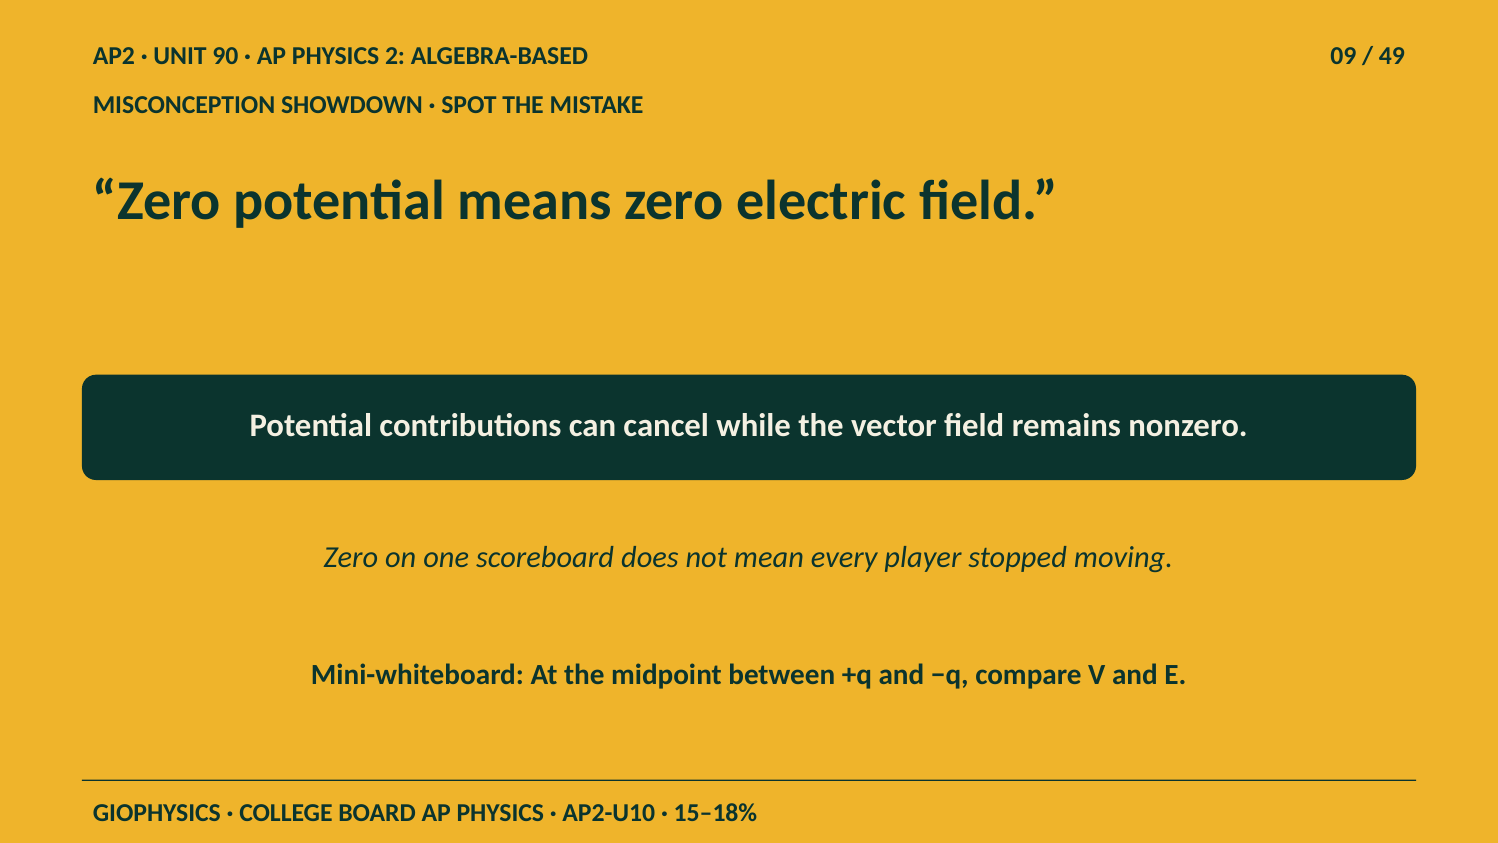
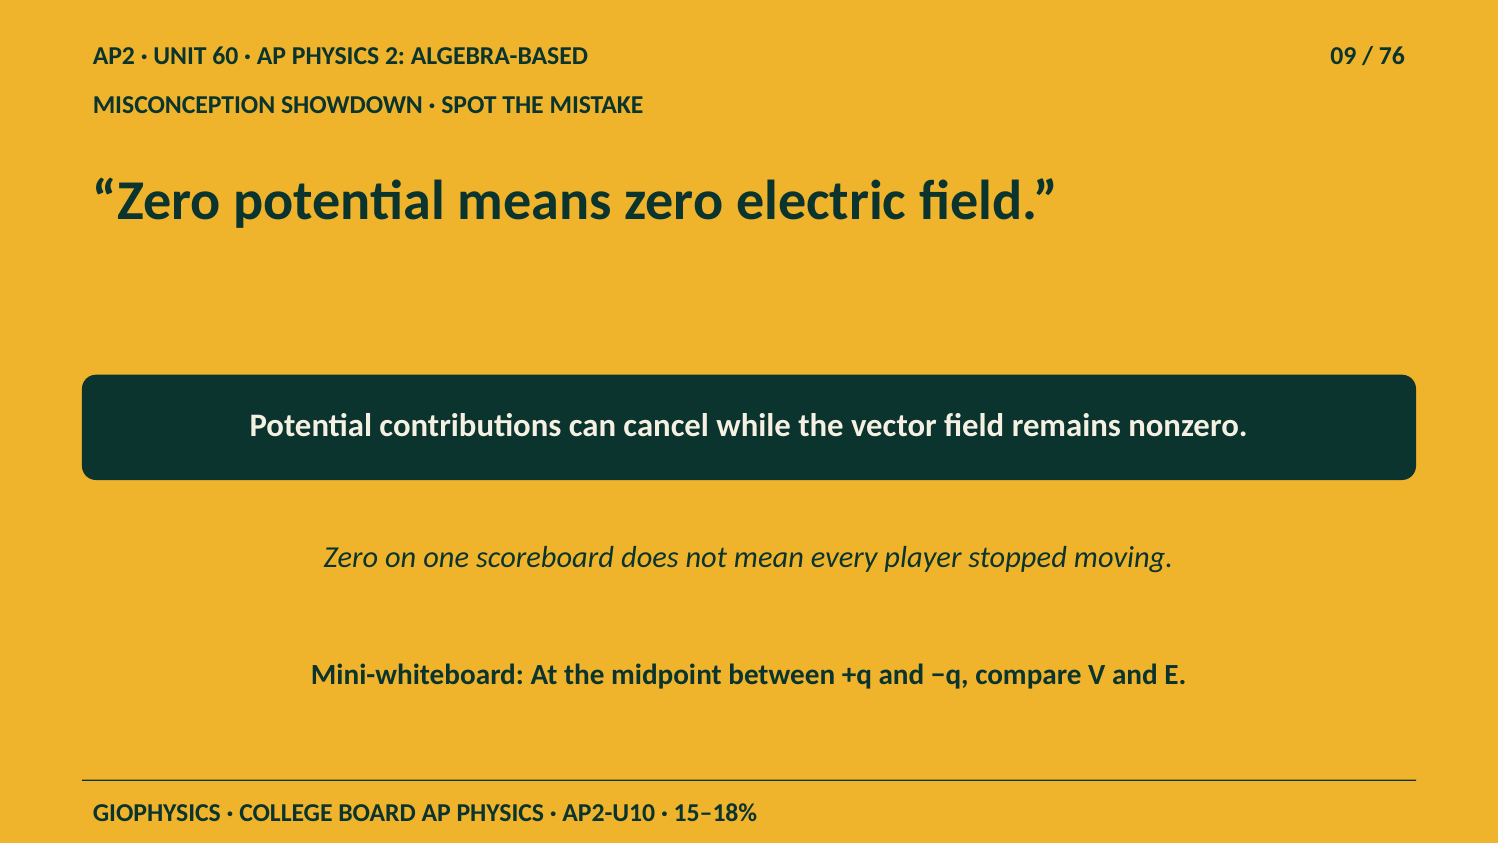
90: 90 -> 60
49: 49 -> 76
